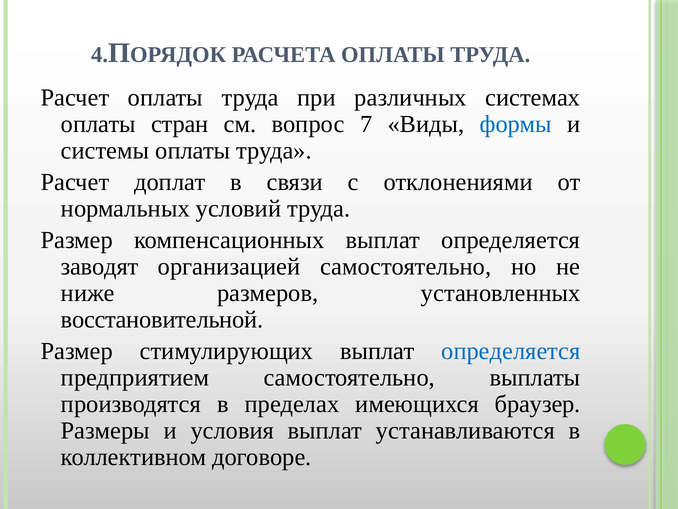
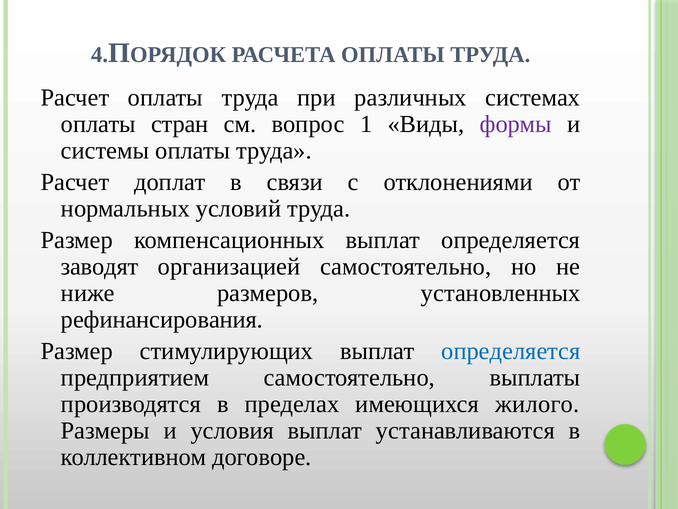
7: 7 -> 1
формы colour: blue -> purple
восстановительной: восстановительной -> рефинансирования
браузер: браузер -> жилого
